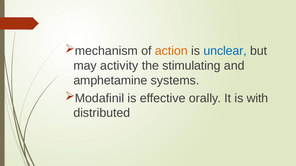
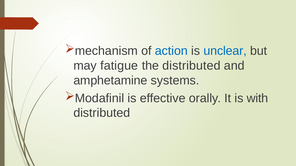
action colour: orange -> blue
activity: activity -> fatigue
the stimulating: stimulating -> distributed
